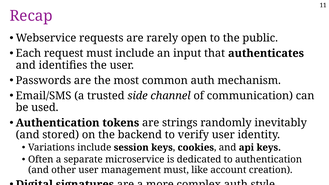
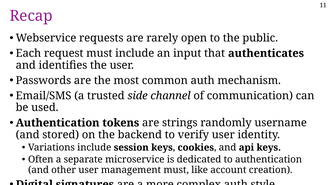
inevitably: inevitably -> username
